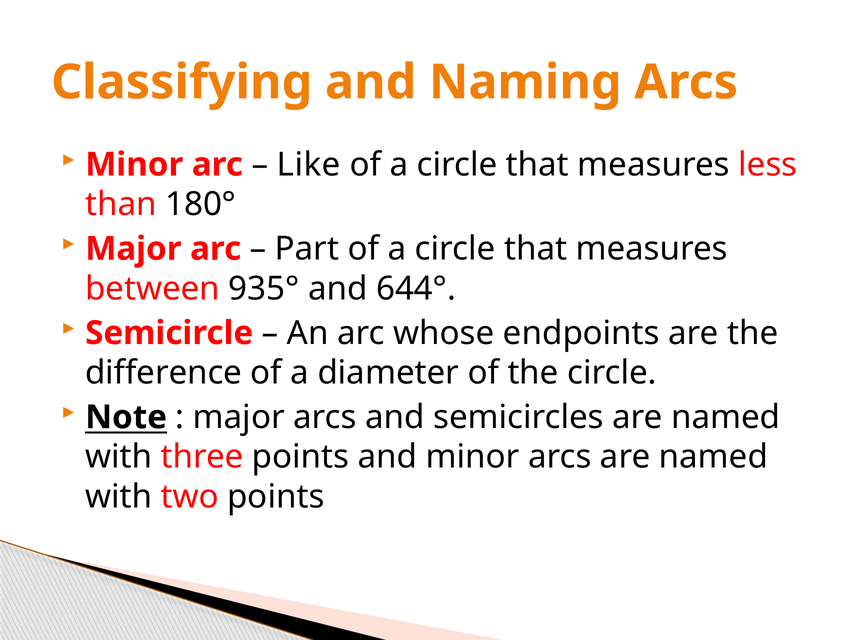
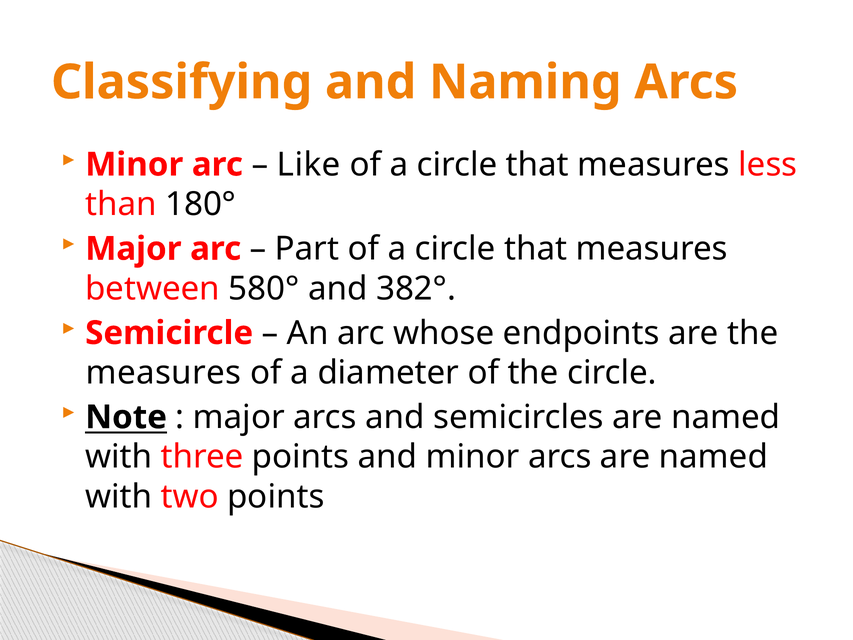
935°: 935° -> 580°
644°: 644° -> 382°
difference at (164, 373): difference -> measures
